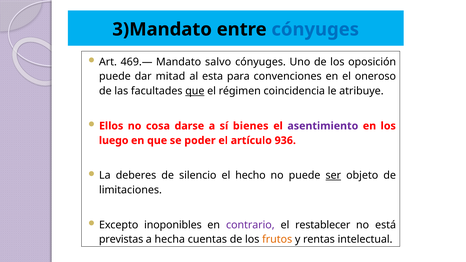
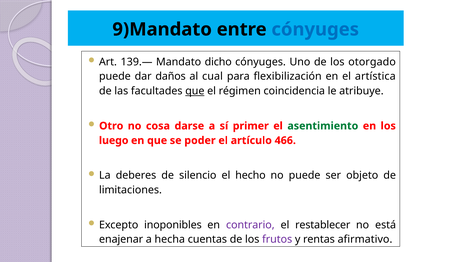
3)Mandato: 3)Mandato -> 9)Mandato
469.—: 469.— -> 139.—
salvo: salvo -> dicho
oposición: oposición -> otorgado
mitad: mitad -> daños
esta: esta -> cual
convenciones: convenciones -> flexibilización
oneroso: oneroso -> artística
Ellos: Ellos -> Otro
bienes: bienes -> primer
asentimiento colour: purple -> green
936: 936 -> 466
ser underline: present -> none
previstas: previstas -> enajenar
frutos colour: orange -> purple
intelectual: intelectual -> afirmativo
